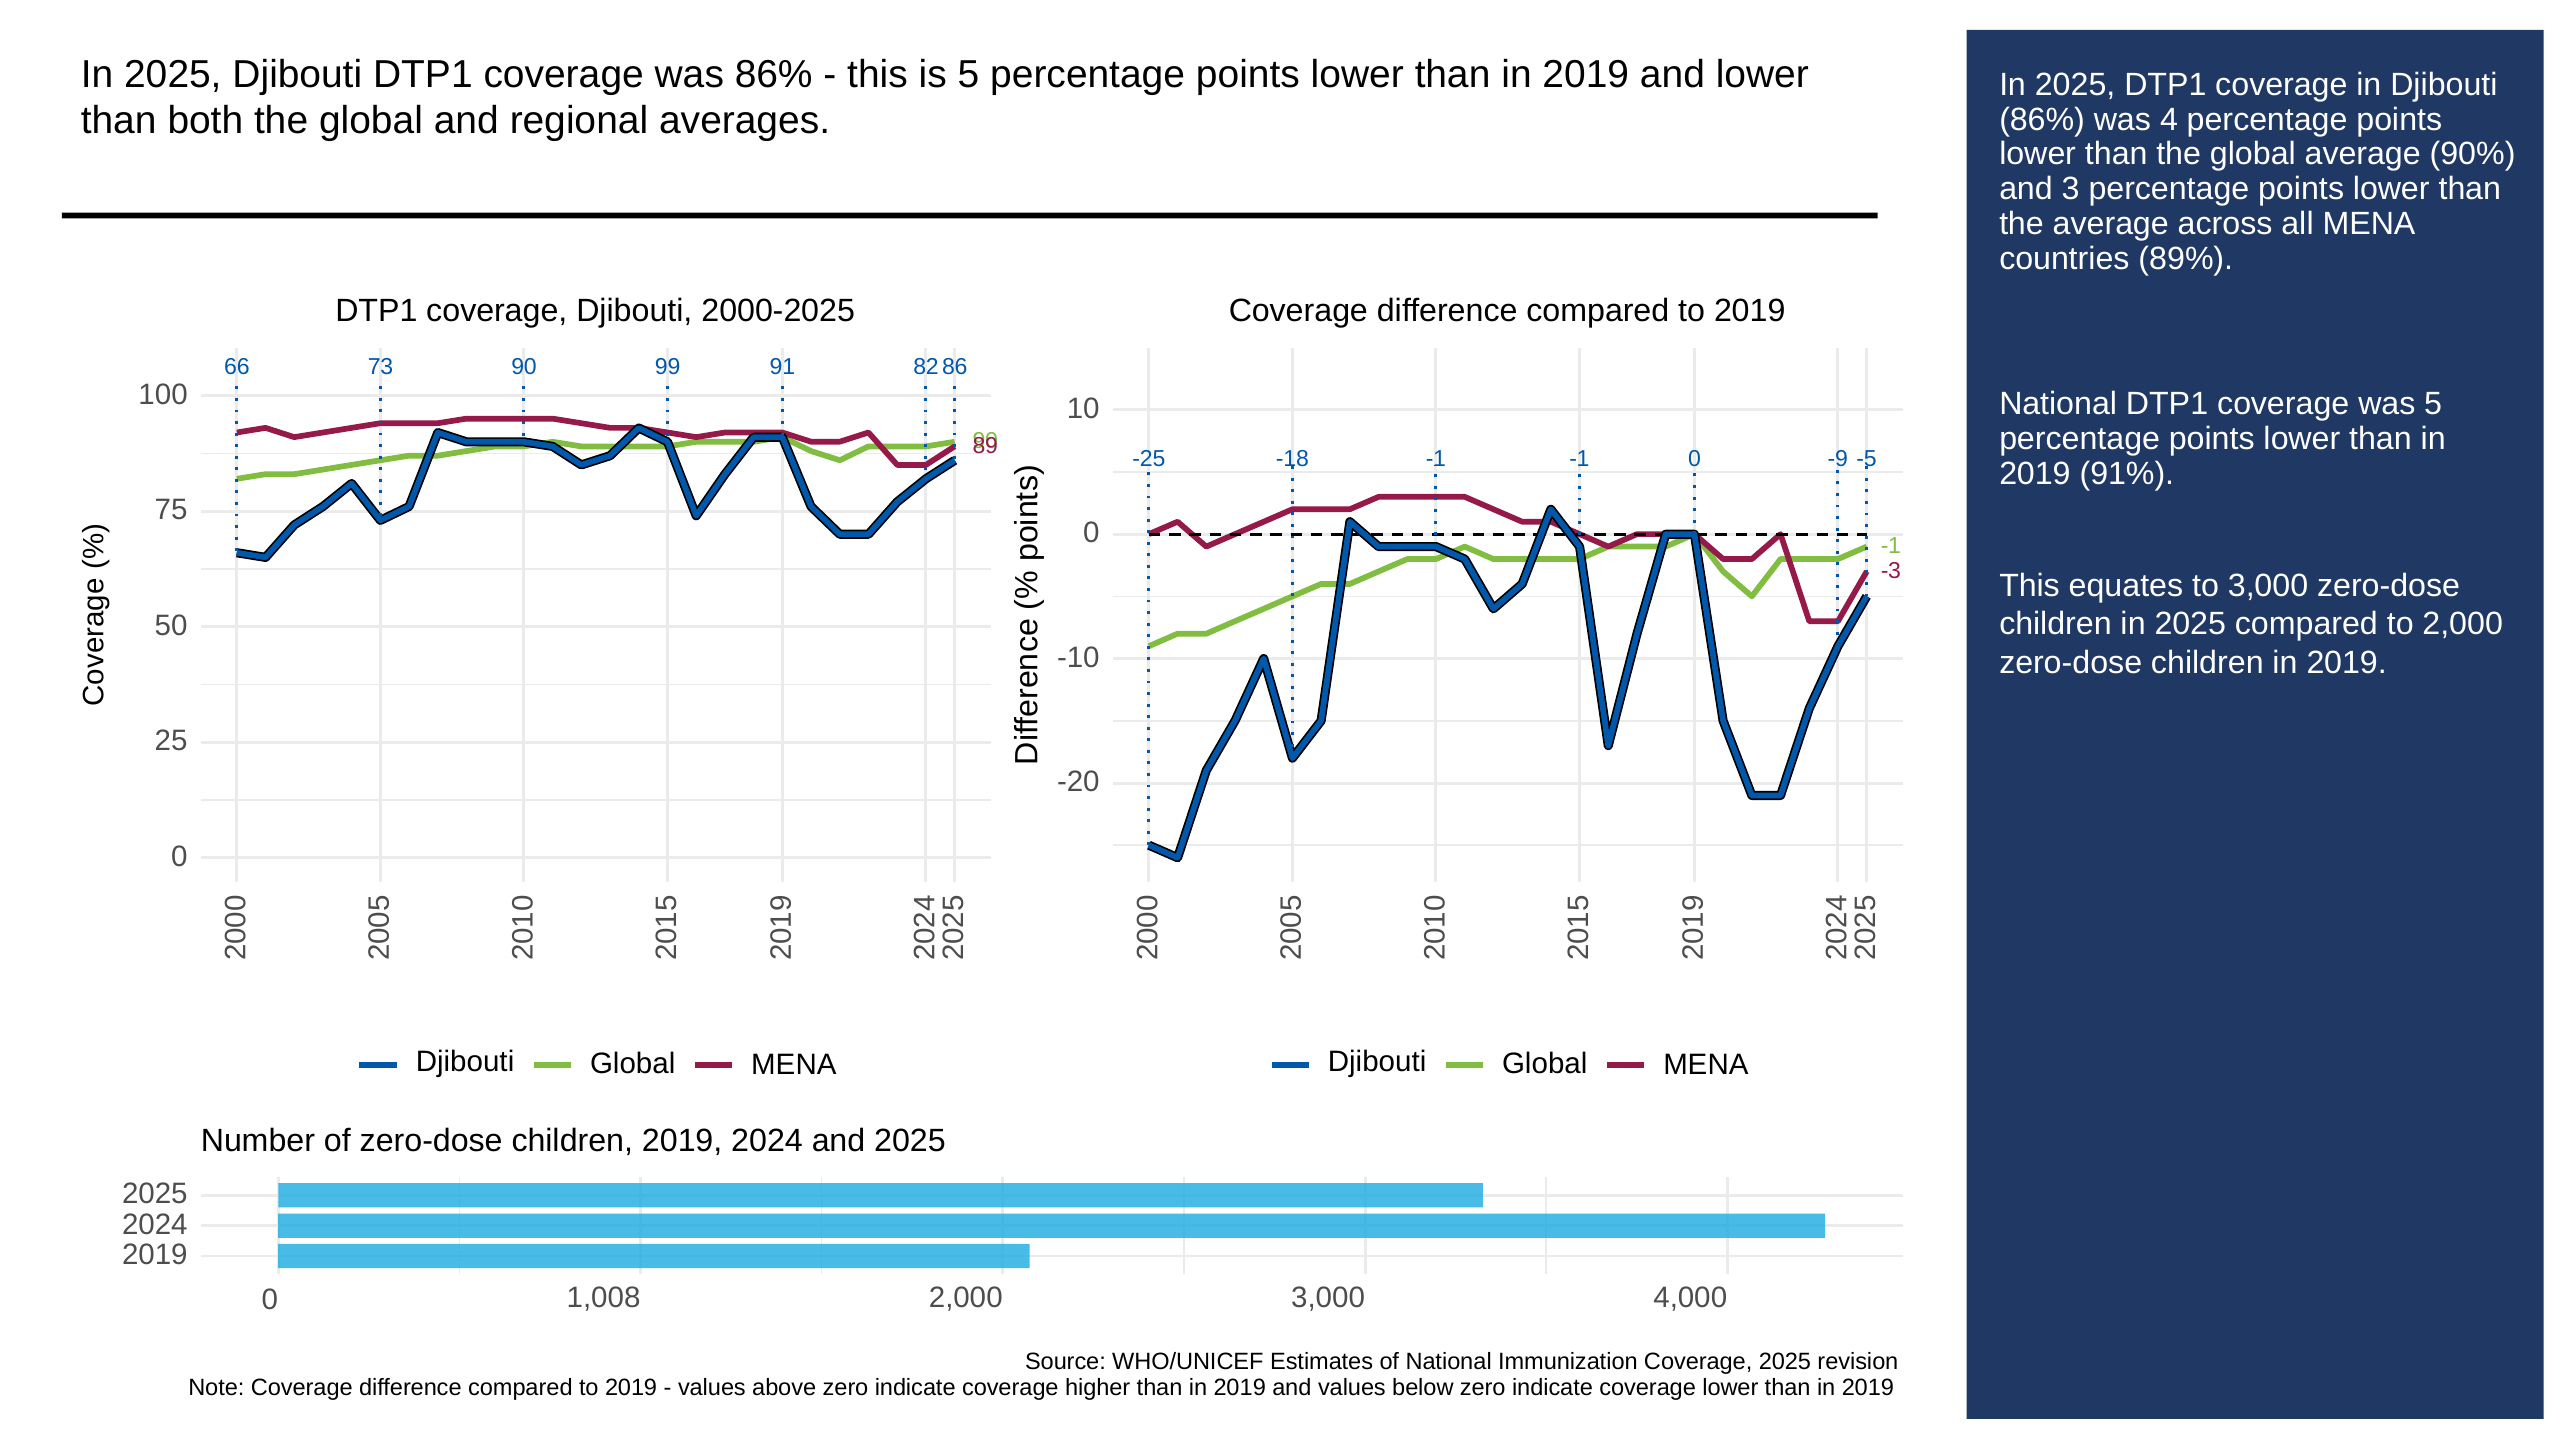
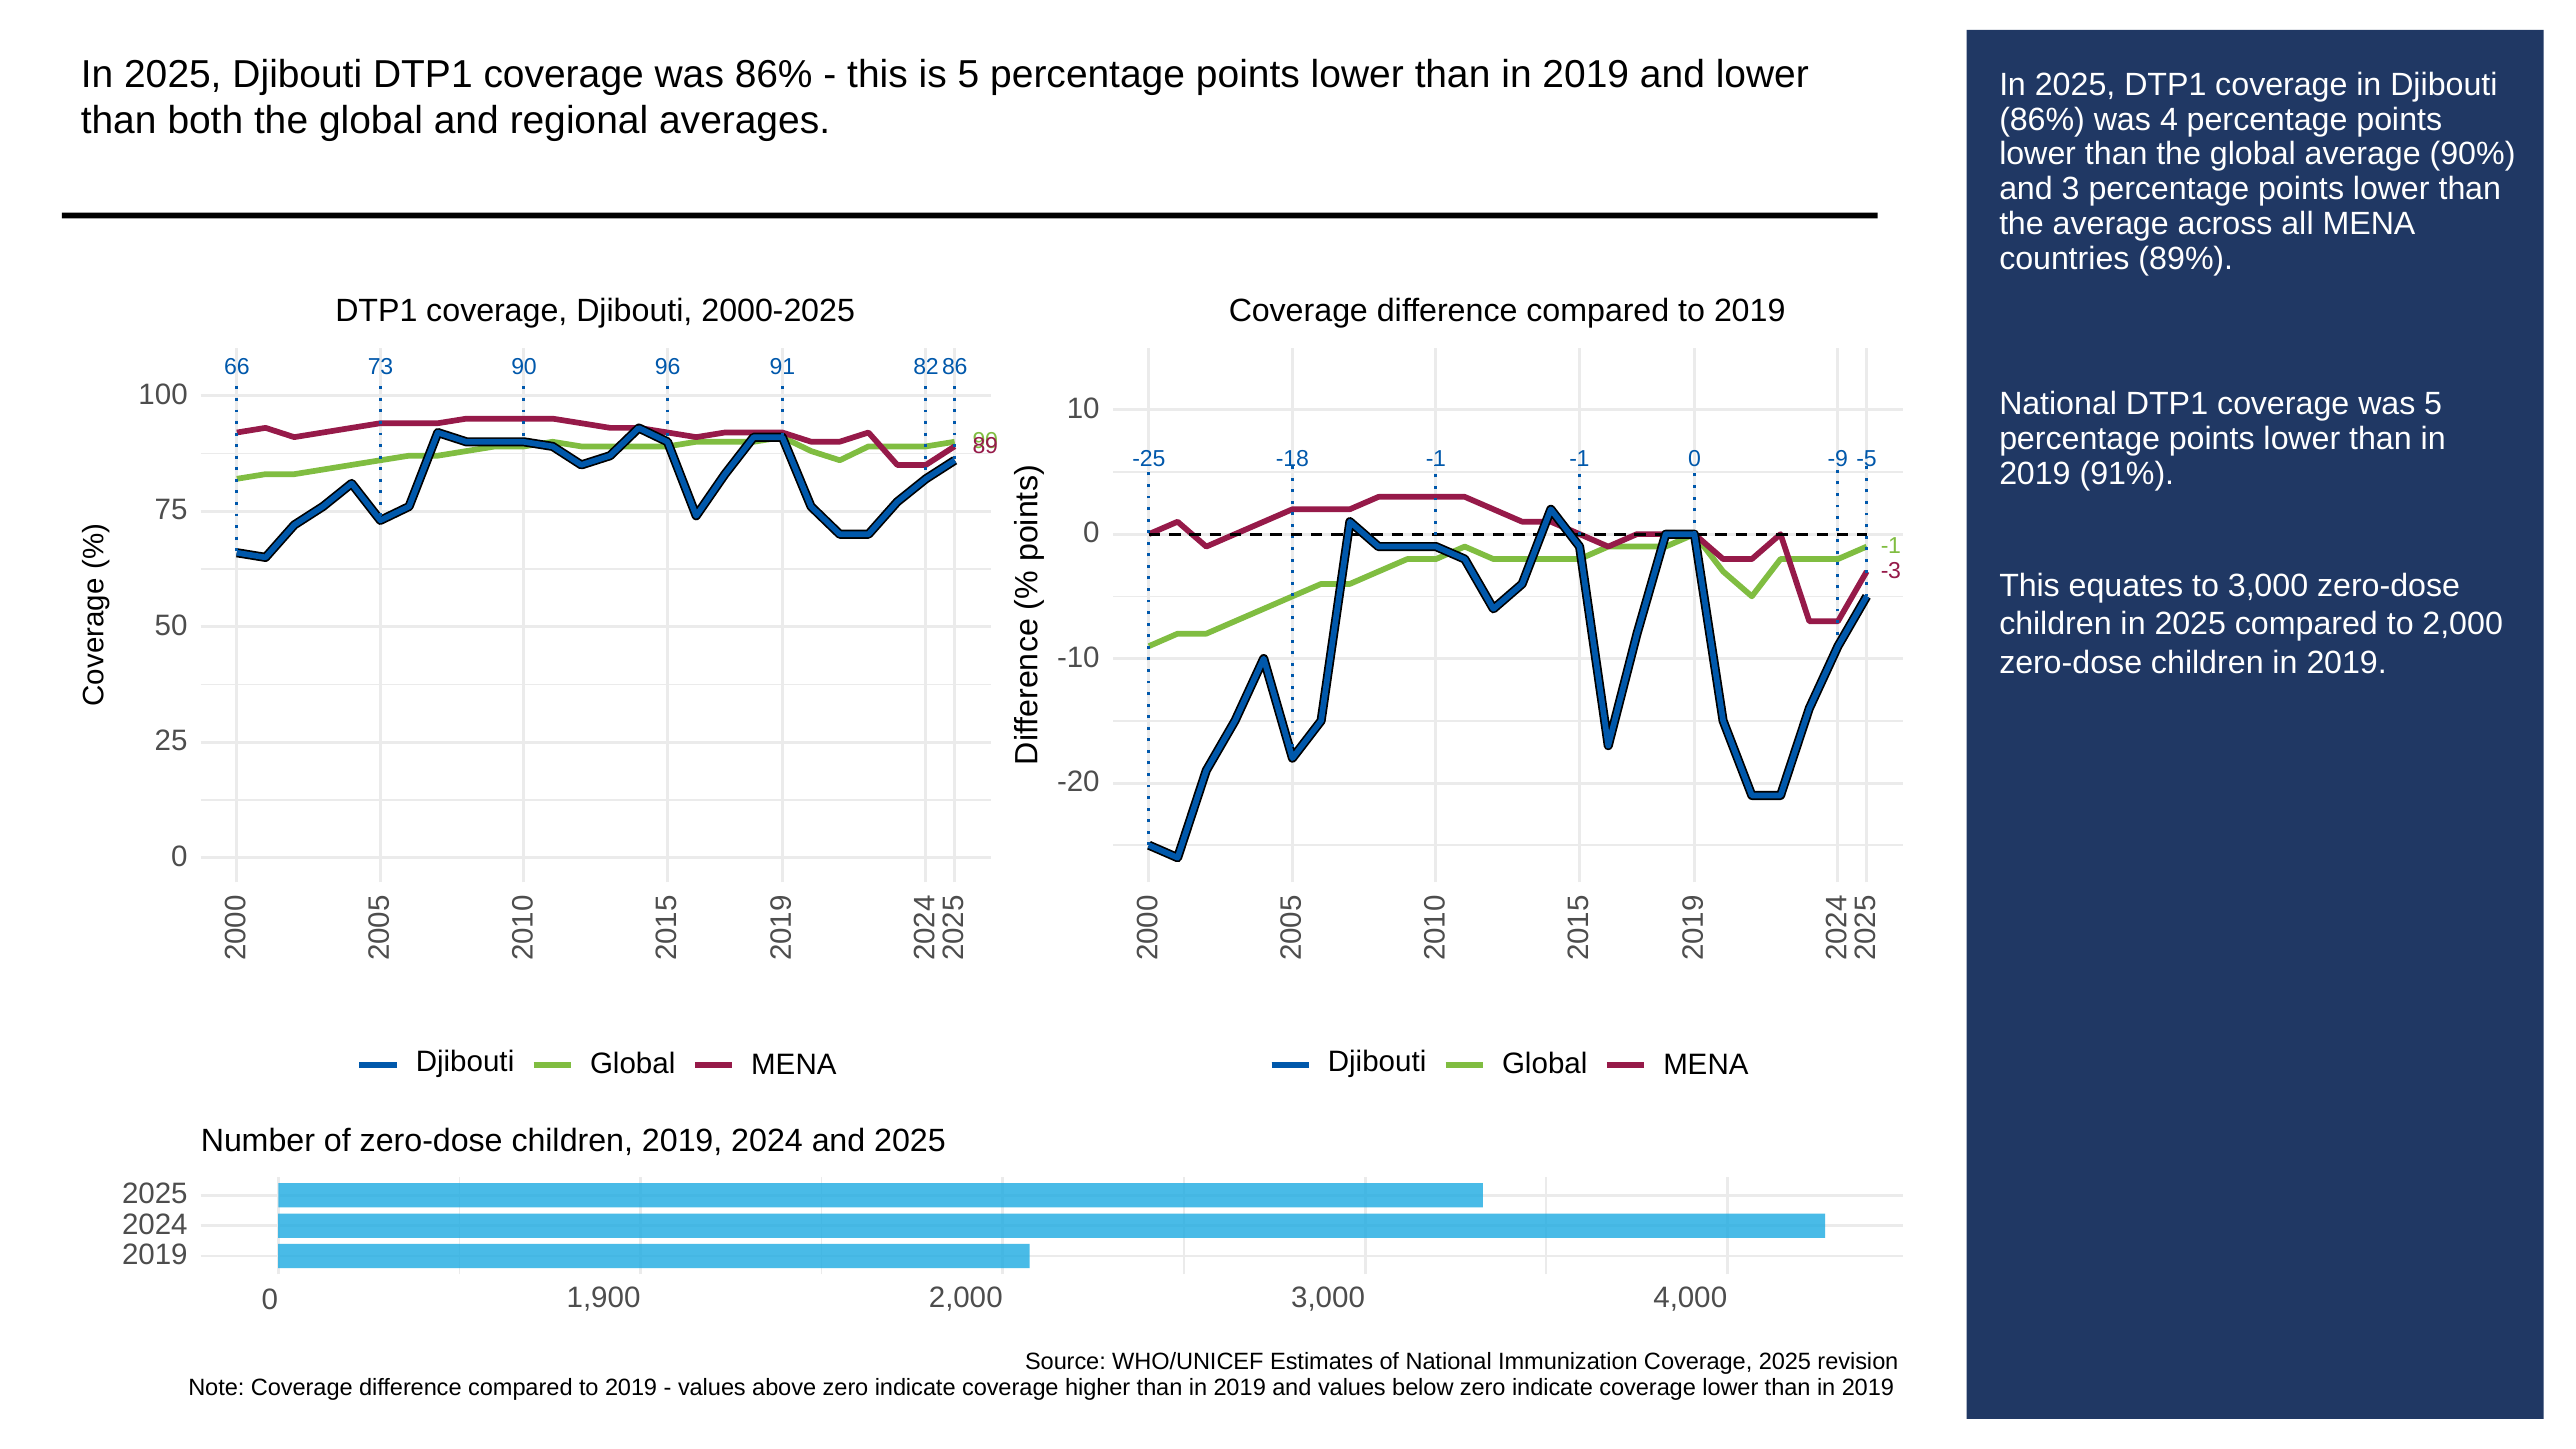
99: 99 -> 96
1,008: 1,008 -> 1,900
